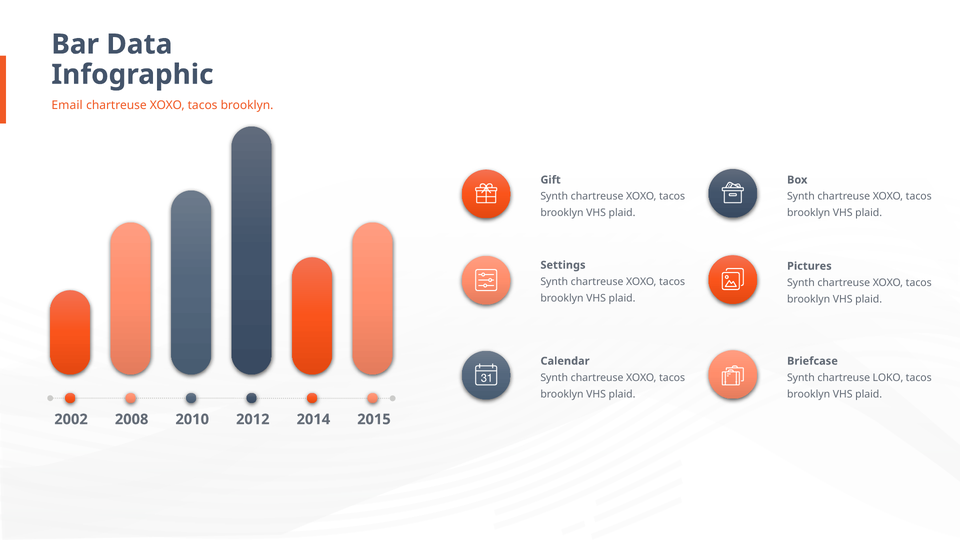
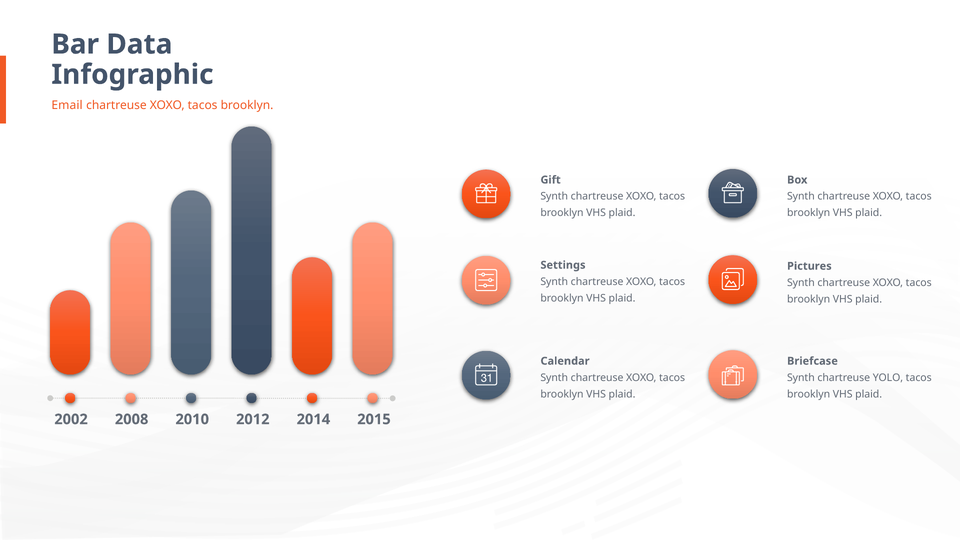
LOKO: LOKO -> YOLO
